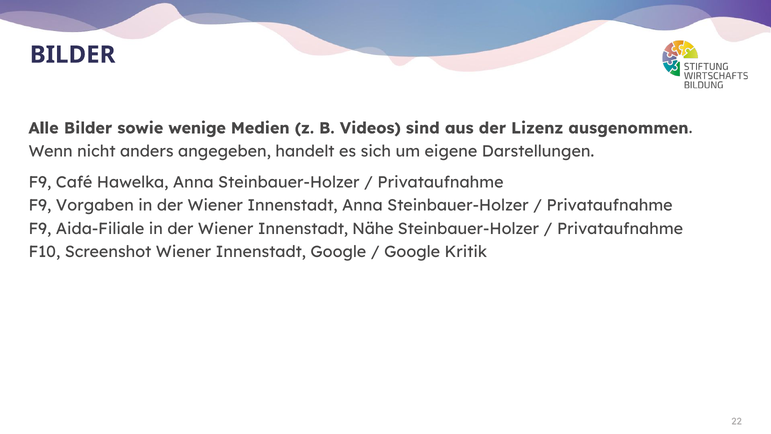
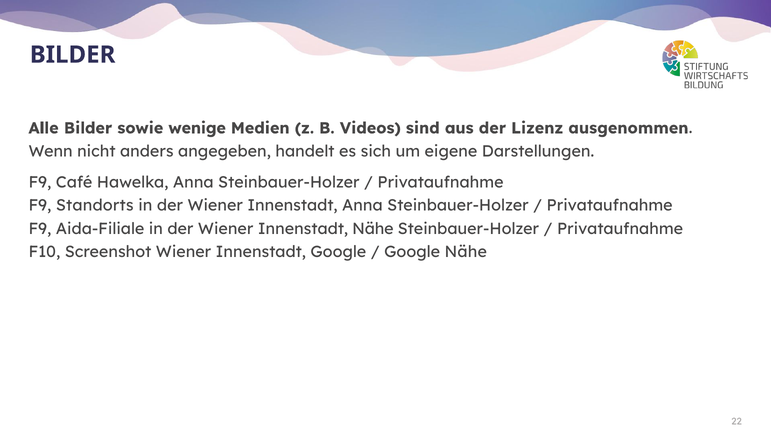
Vorgaben: Vorgaben -> Standorts
Google Kritik: Kritik -> Nähe
